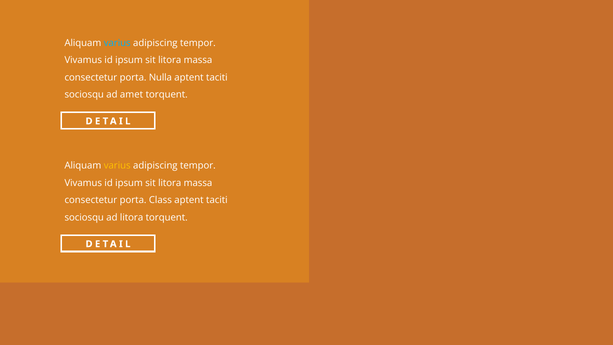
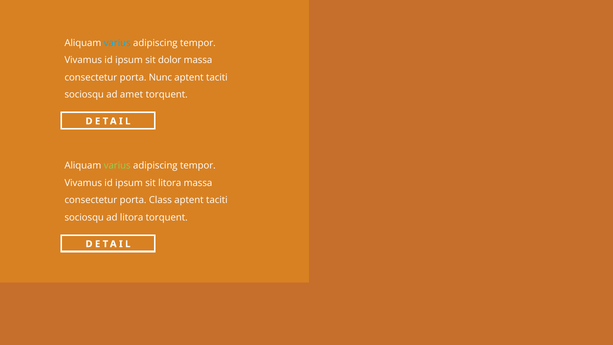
litora at (170, 60): litora -> dolor
Nulla: Nulla -> Nunc
varius at (117, 166) colour: yellow -> light green
